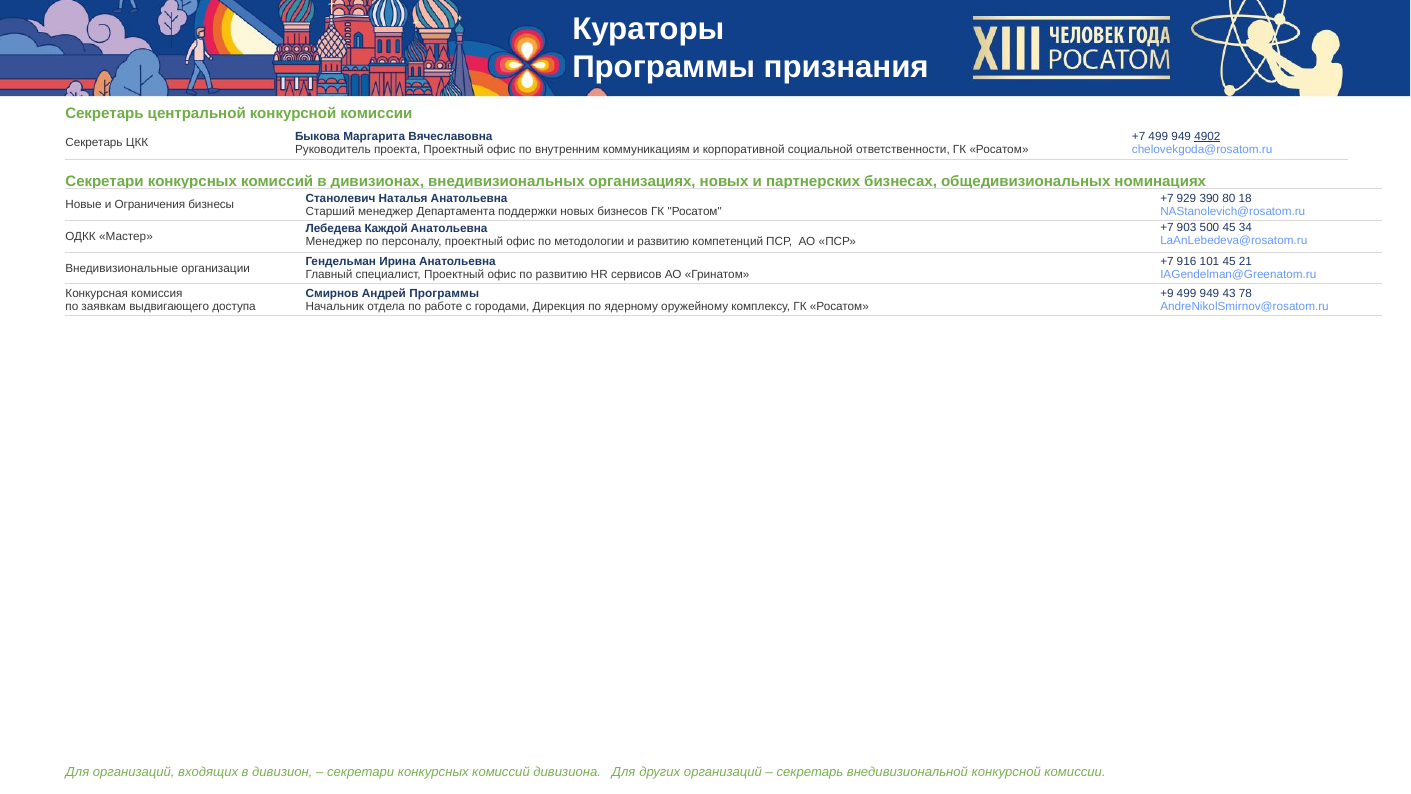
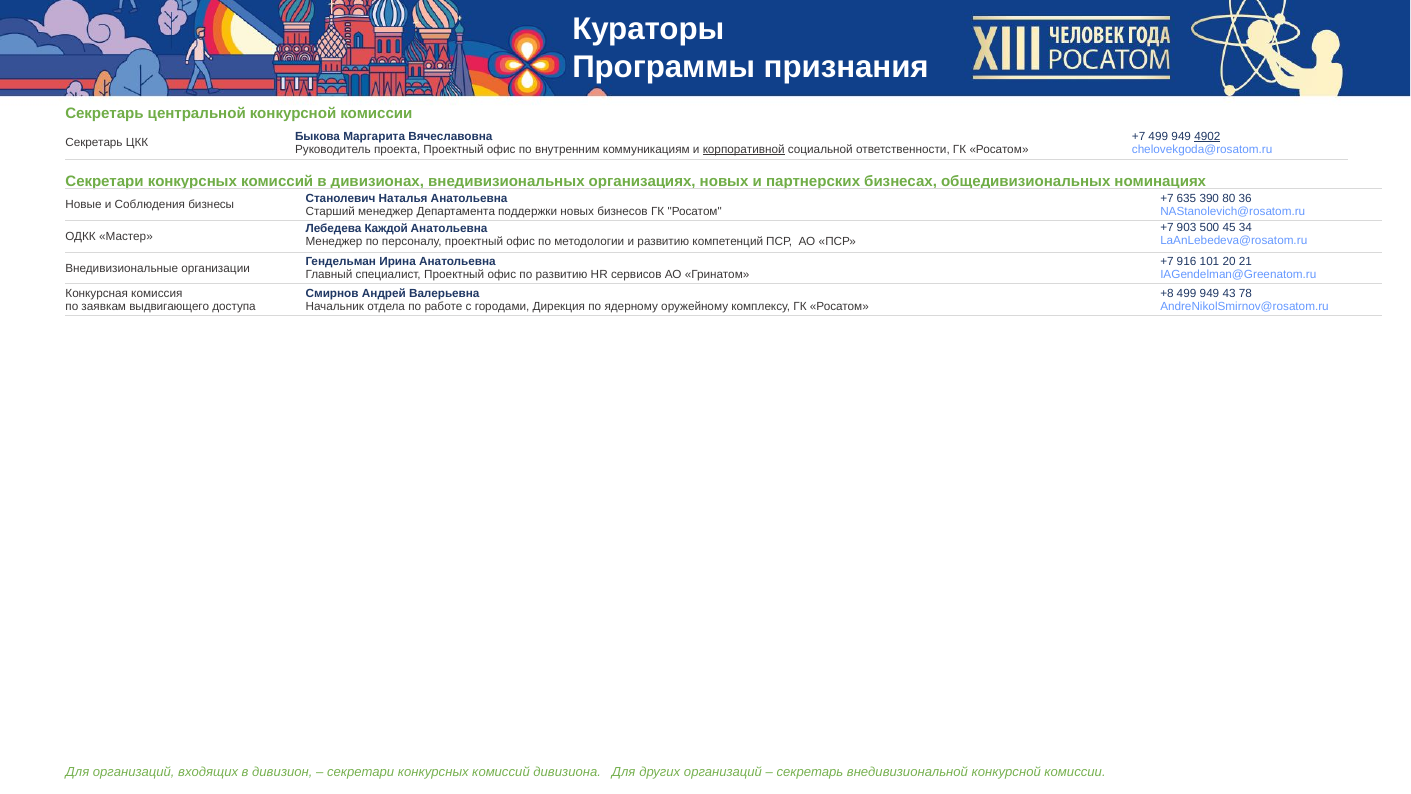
корпоративной underline: none -> present
929: 929 -> 635
18: 18 -> 36
Ограничения: Ограничения -> Соблюдения
101 45: 45 -> 20
Андрей Программы: Программы -> Валерьевна
+9: +9 -> +8
